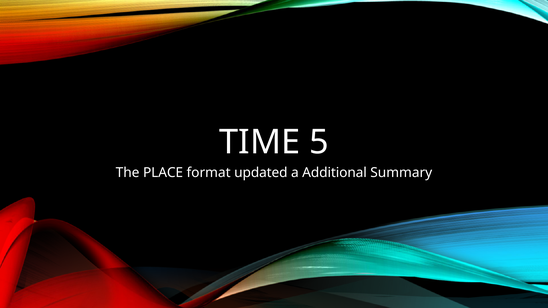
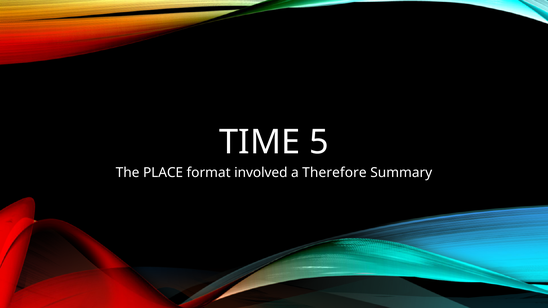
updated: updated -> involved
Additional: Additional -> Therefore
